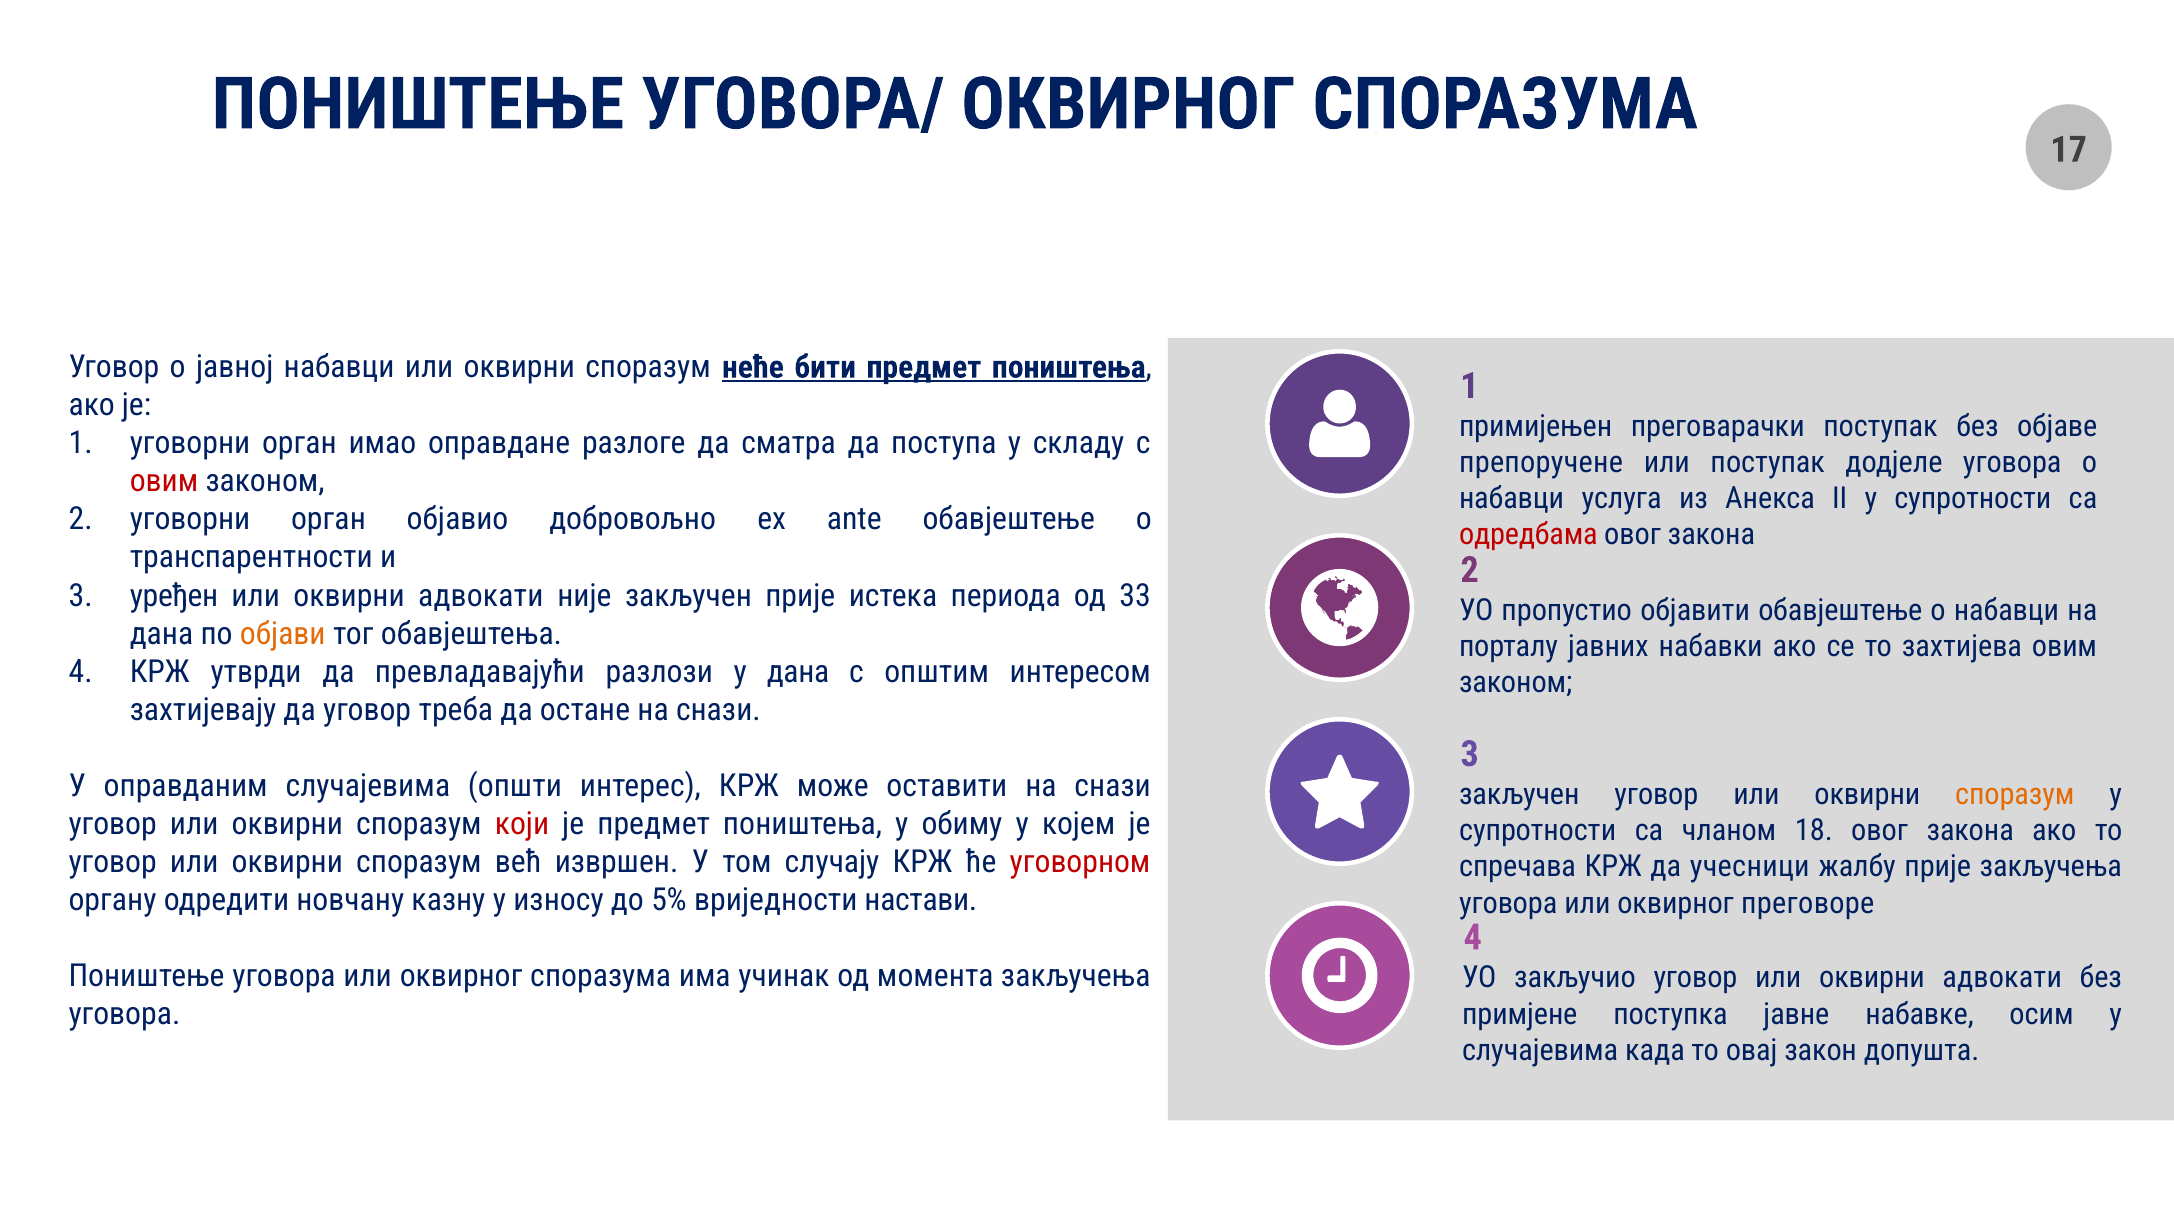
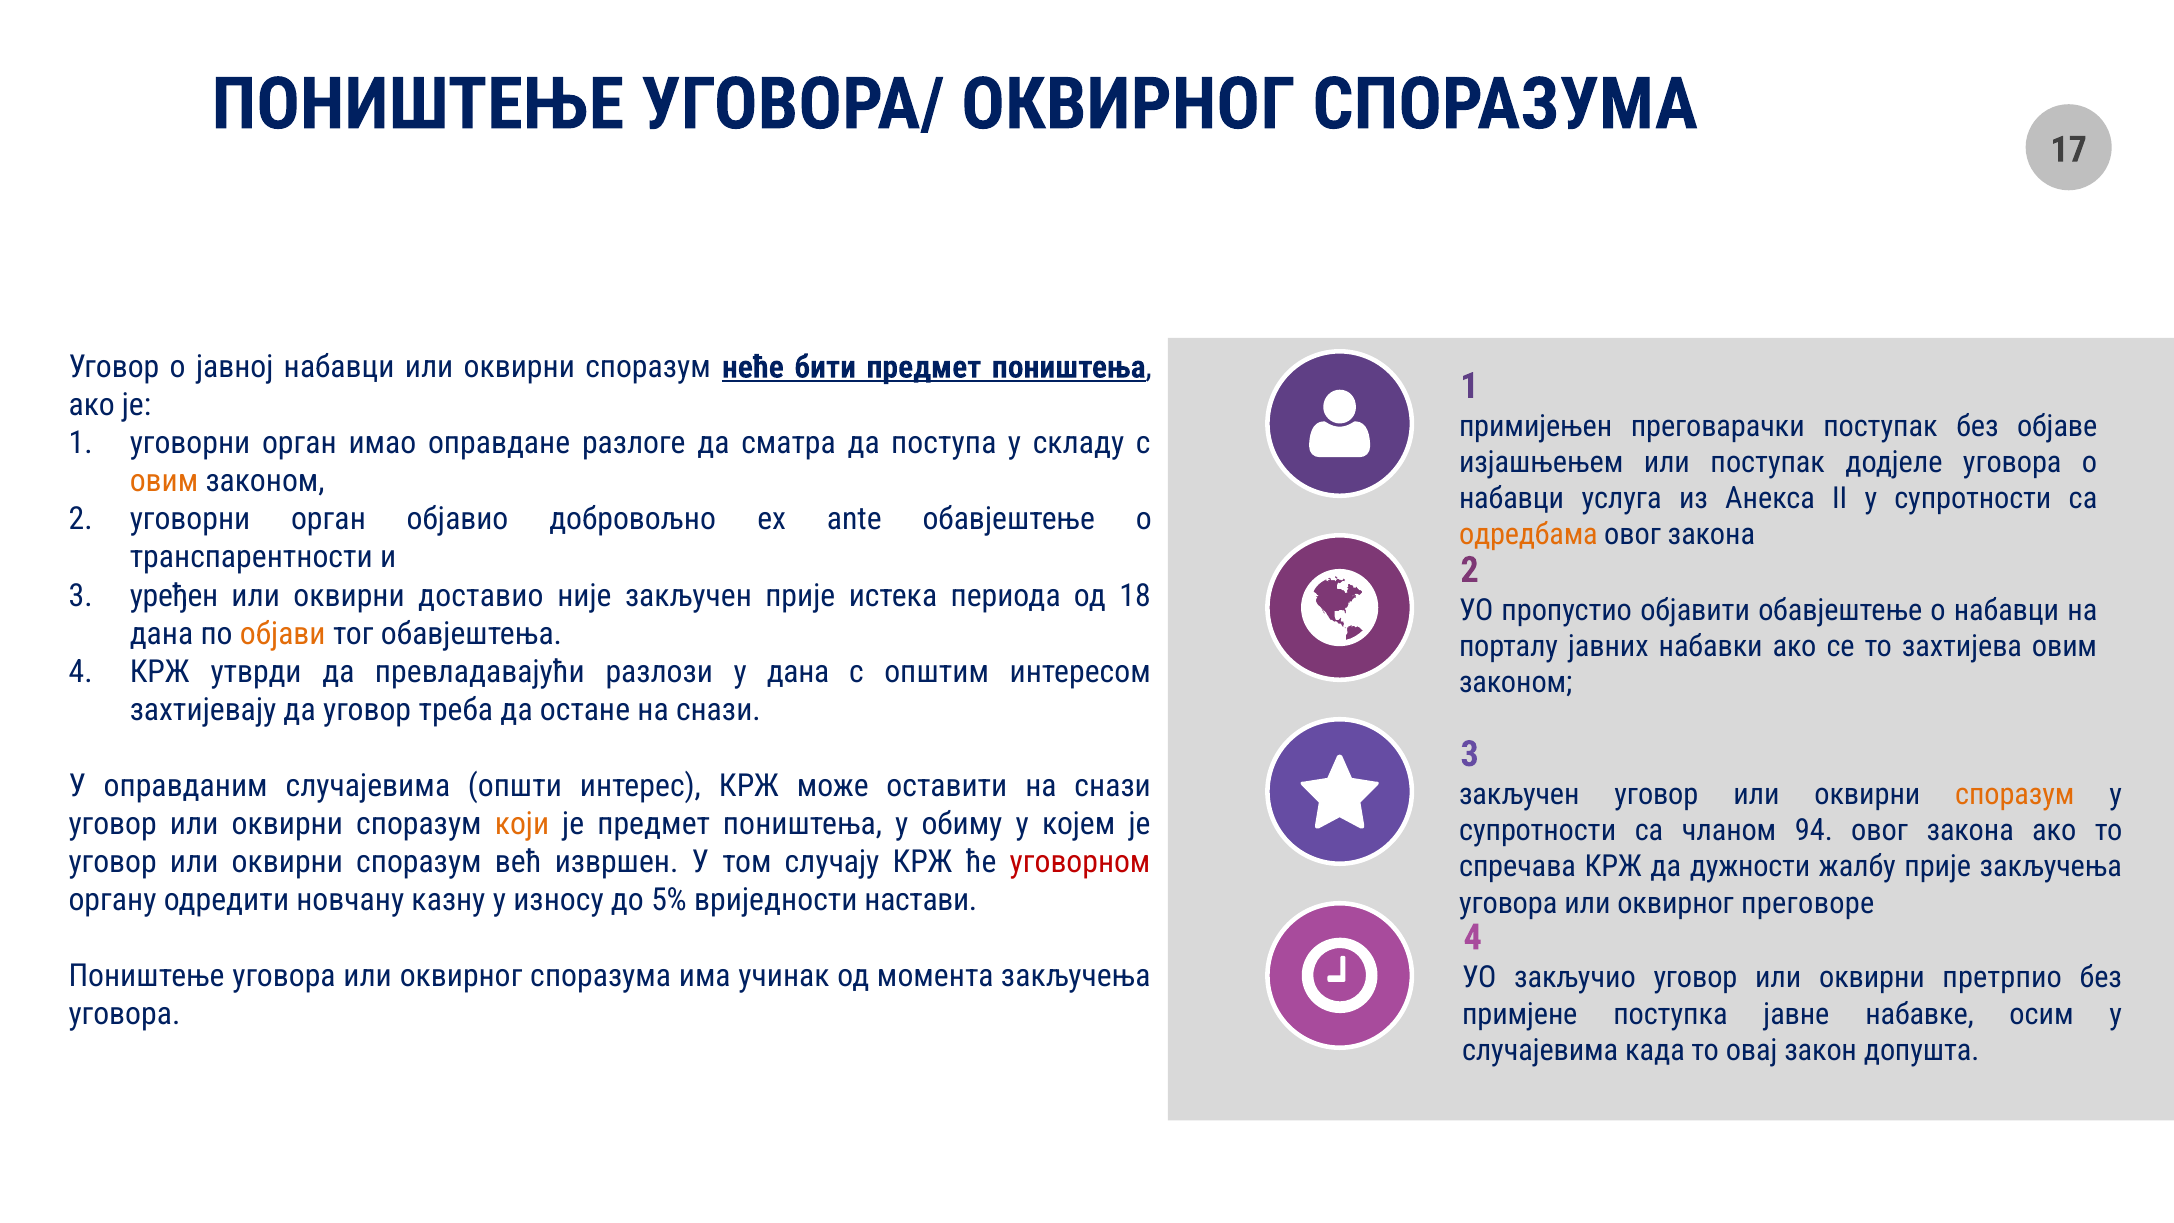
препоручене: препоручене -> изјашњењем
овим at (164, 481) colour: red -> orange
одредбама colour: red -> orange
адвокати at (481, 596): адвокати -> доставио
33: 33 -> 18
који colour: red -> orange
18: 18 -> 94
учесници: учесници -> дужности
уговор или оквирни адвокати: адвокати -> претрпио
